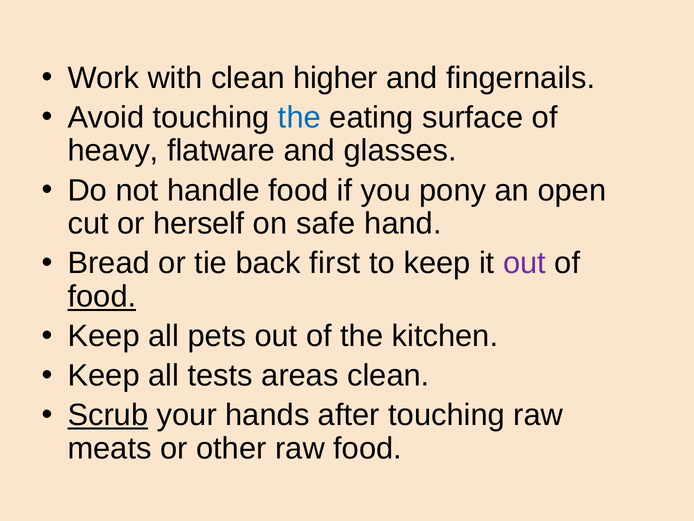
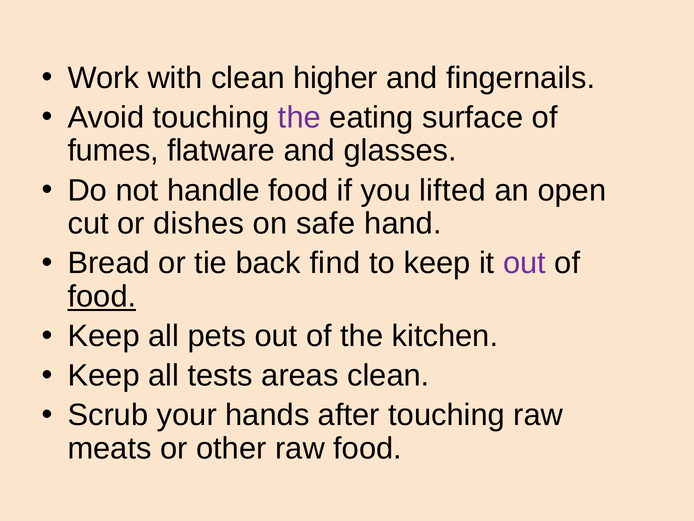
the at (299, 117) colour: blue -> purple
heavy: heavy -> fumes
pony: pony -> lifted
herself: herself -> dishes
first: first -> find
Scrub underline: present -> none
